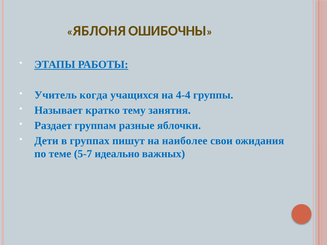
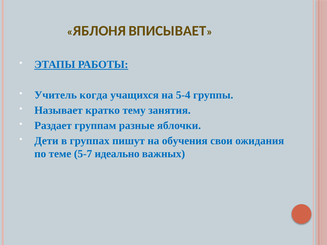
ОШИБОЧНЫ: ОШИБОЧНЫ -> ВПИСЫВАЕТ
4-4: 4-4 -> 5-4
наиболее: наиболее -> обучения
